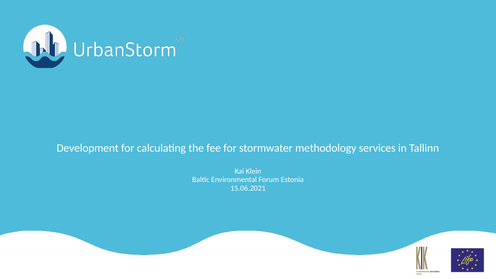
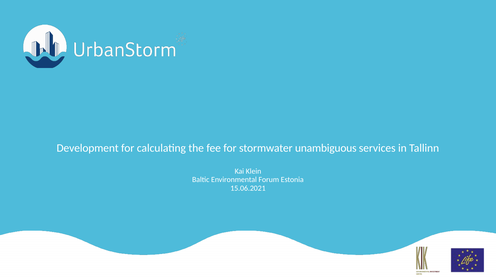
methodology: methodology -> unambiguous
